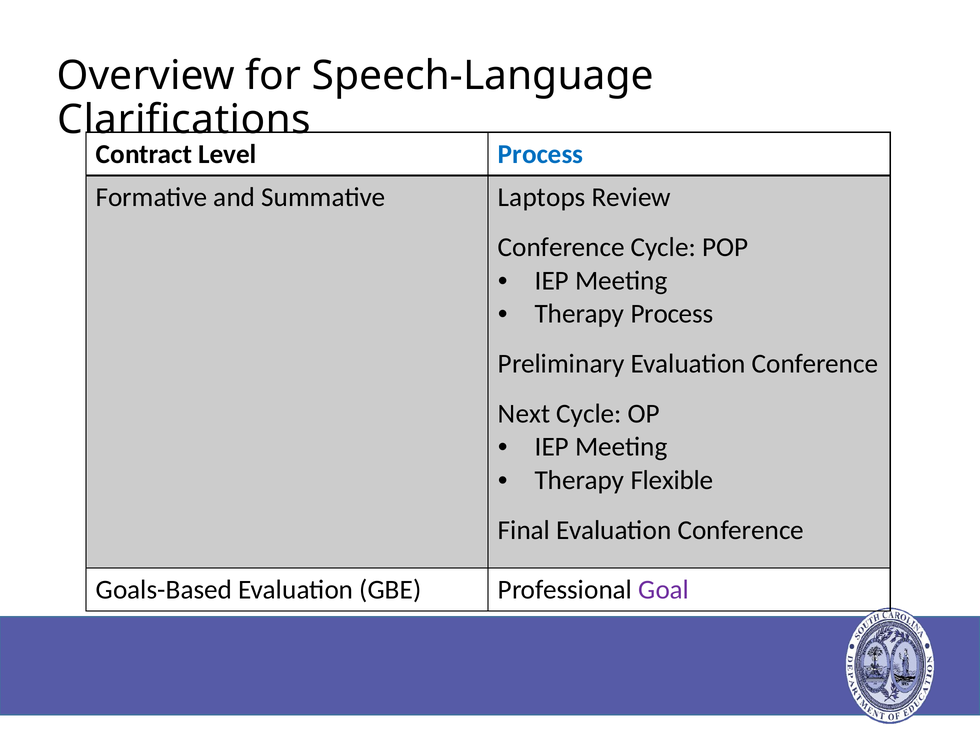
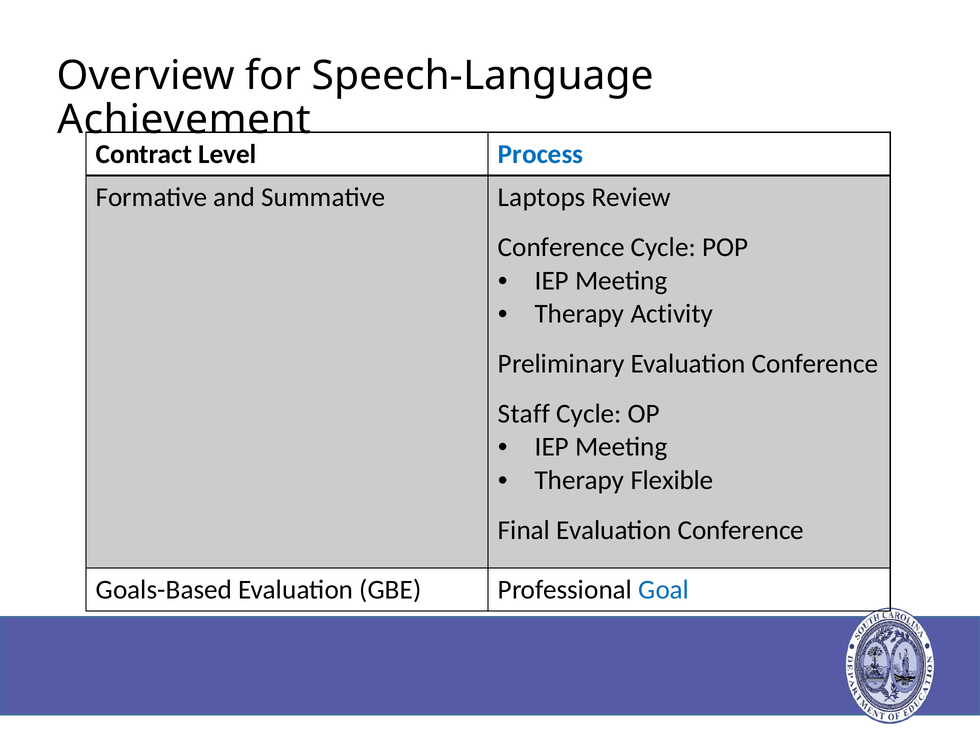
Clarifications: Clarifications -> Achievement
Therapy Process: Process -> Activity
Next: Next -> Staff
Goal colour: purple -> blue
